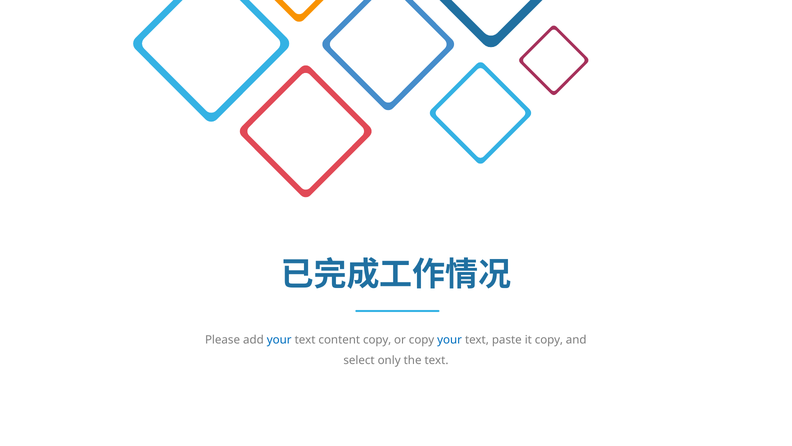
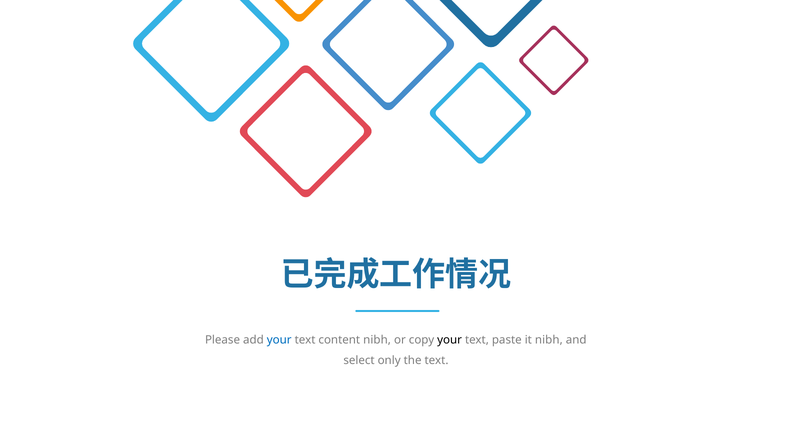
content copy: copy -> nibh
your at (450, 339) colour: blue -> black
it copy: copy -> nibh
